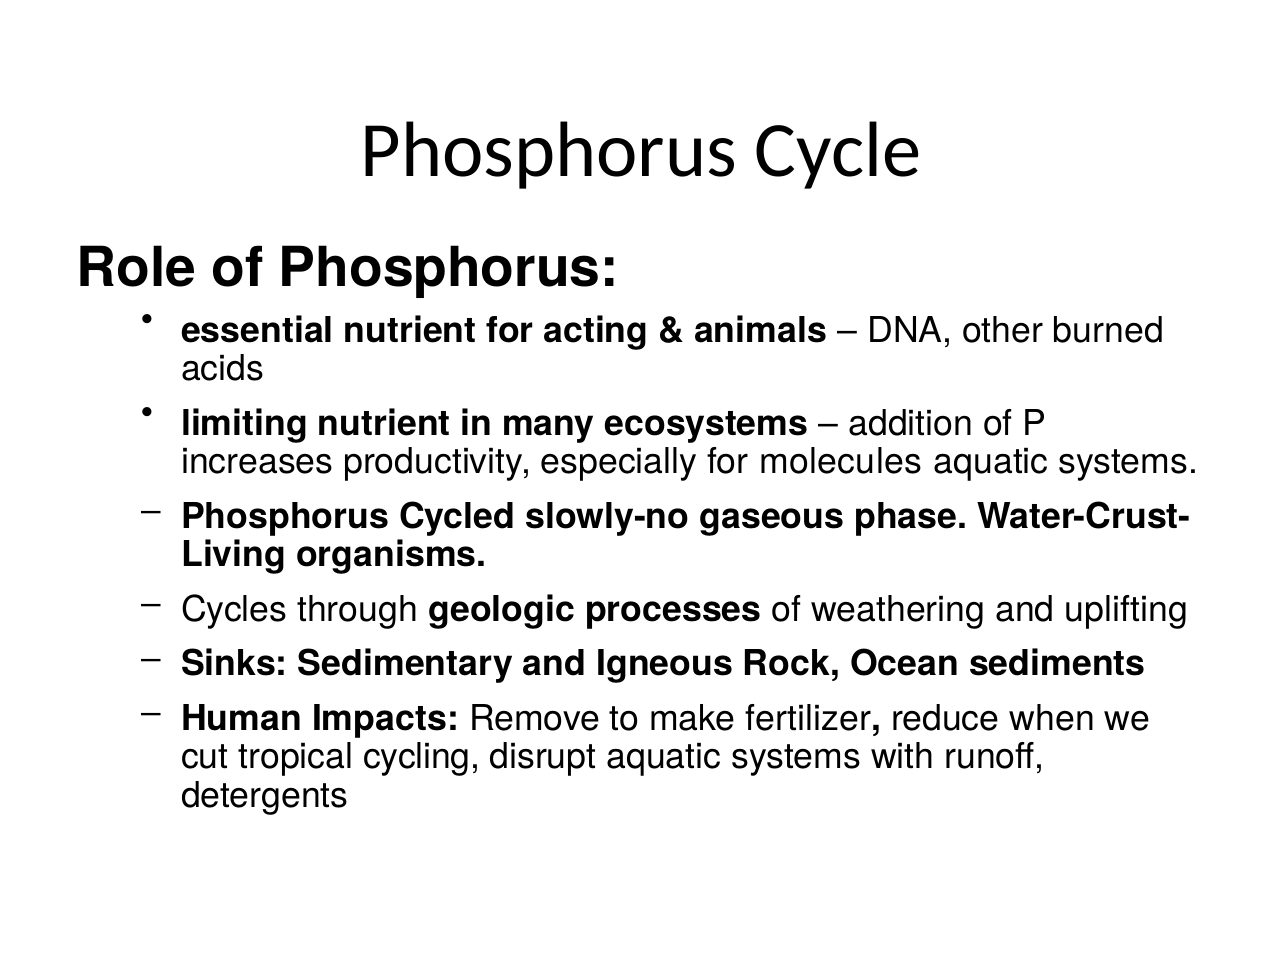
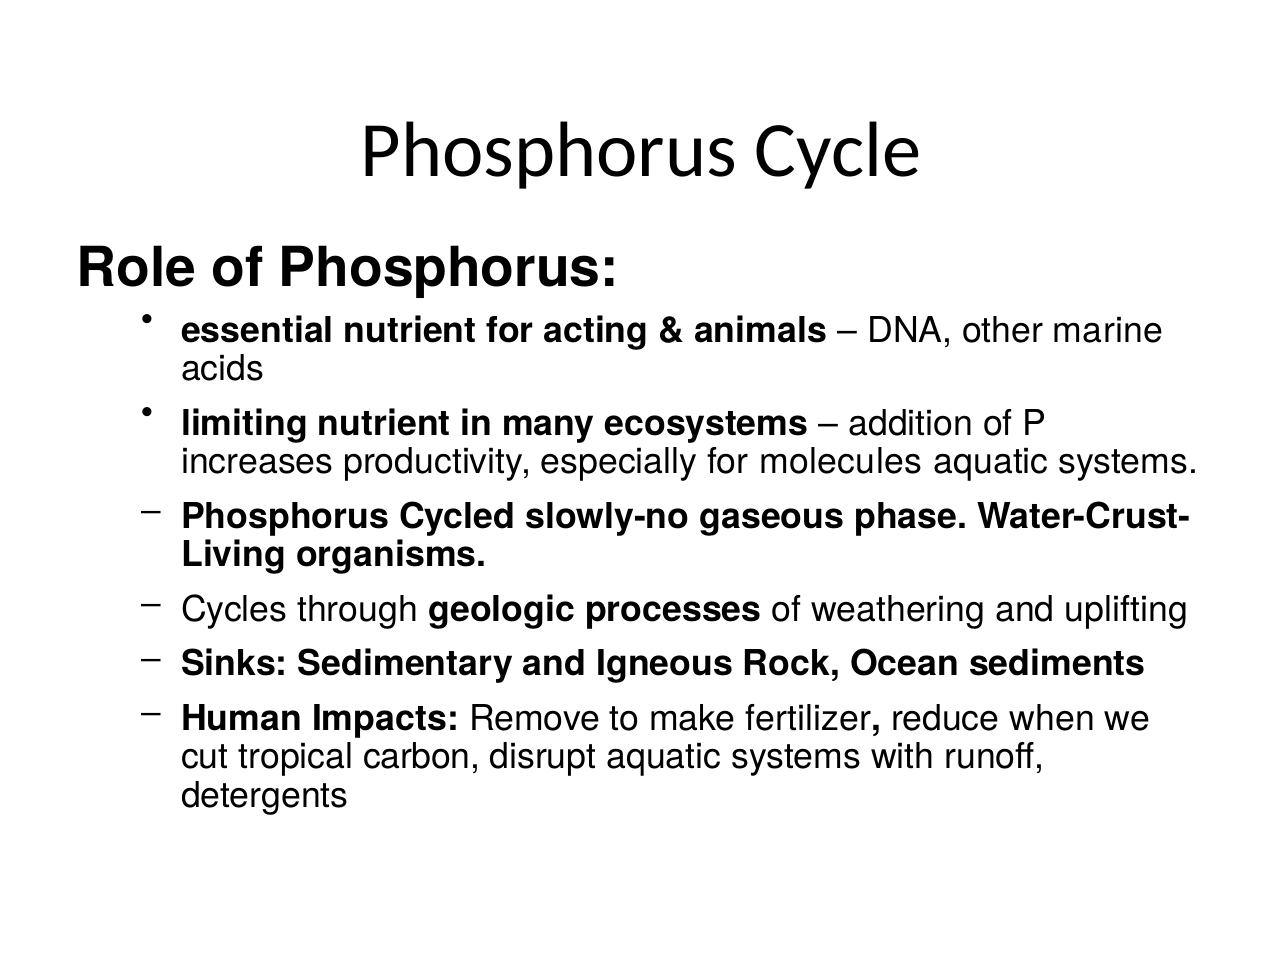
burned: burned -> marine
cycling: cycling -> carbon
